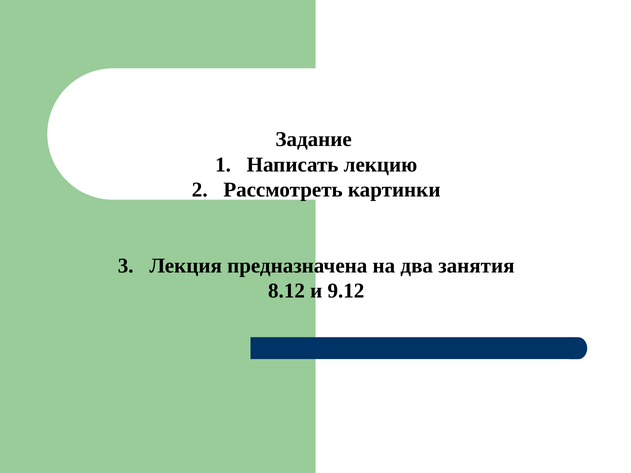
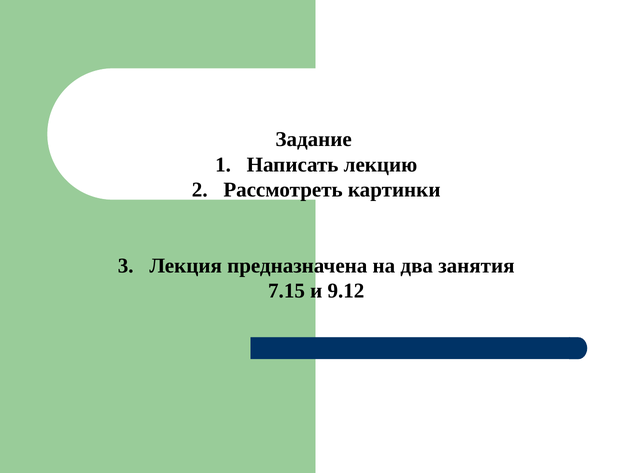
8.12: 8.12 -> 7.15
